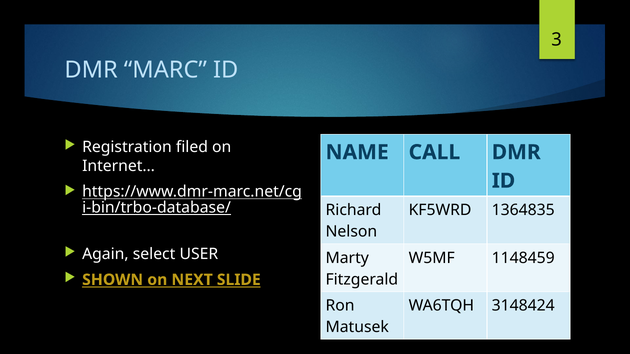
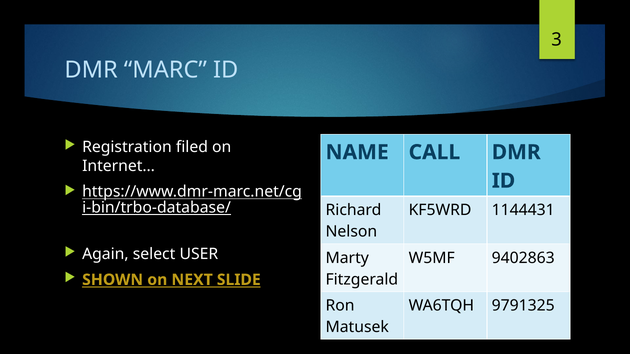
1364835: 1364835 -> 1144431
1148459: 1148459 -> 9402863
3148424: 3148424 -> 9791325
